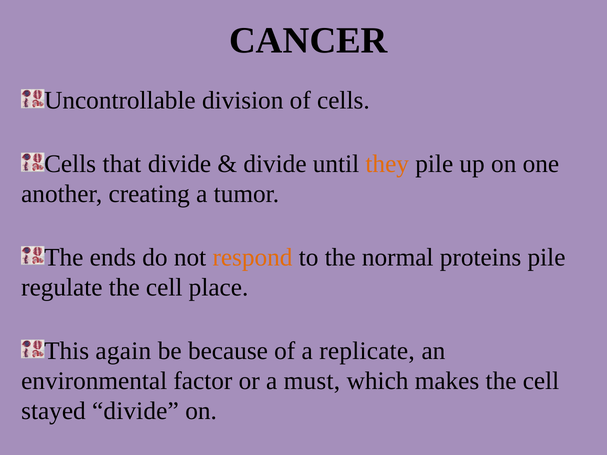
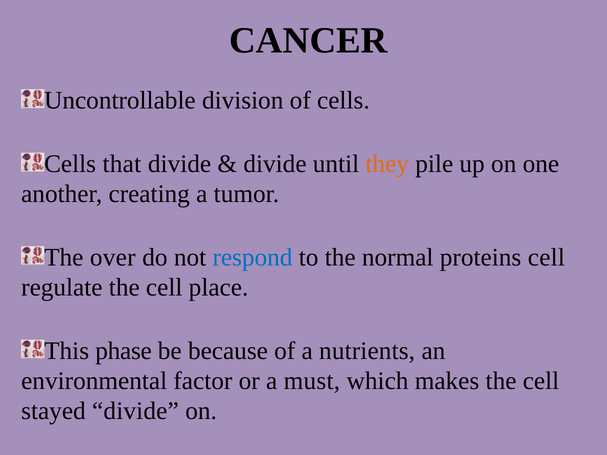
ends: ends -> over
respond colour: orange -> blue
proteins pile: pile -> cell
again: again -> phase
replicate: replicate -> nutrients
